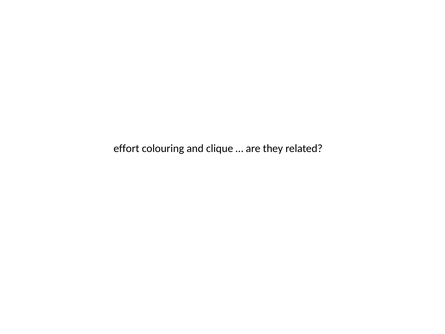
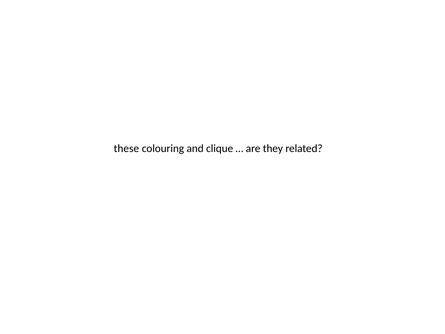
effort: effort -> these
